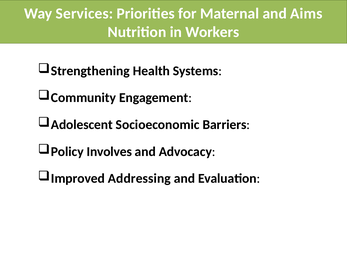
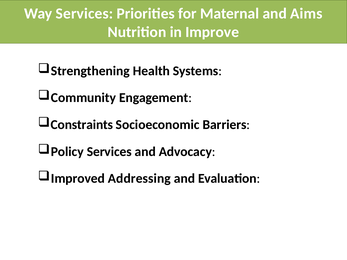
Workers: Workers -> Improve
Adolescent: Adolescent -> Constraints
Policy Involves: Involves -> Services
